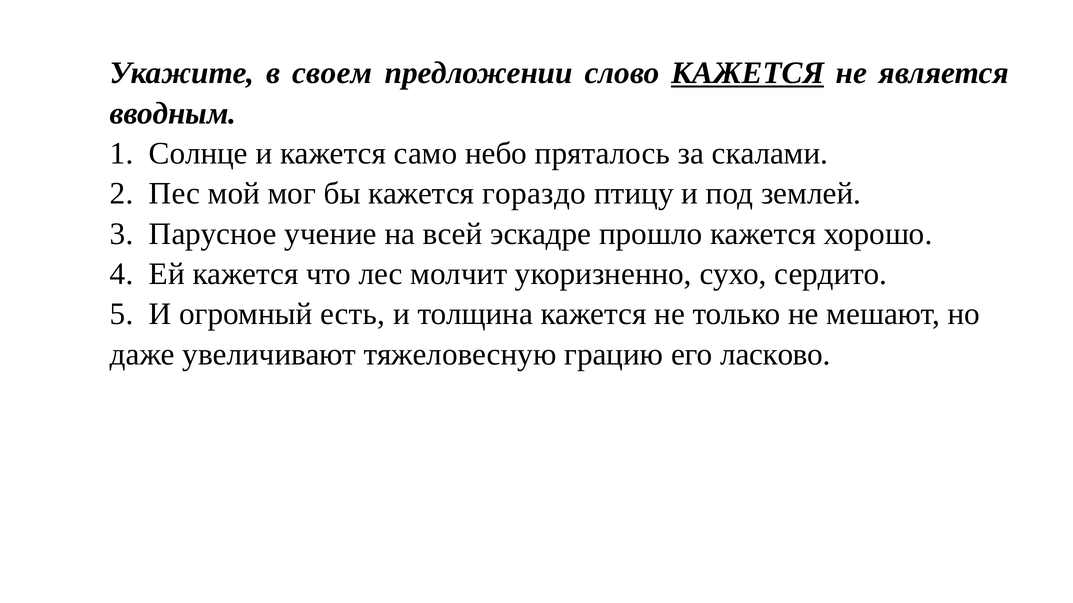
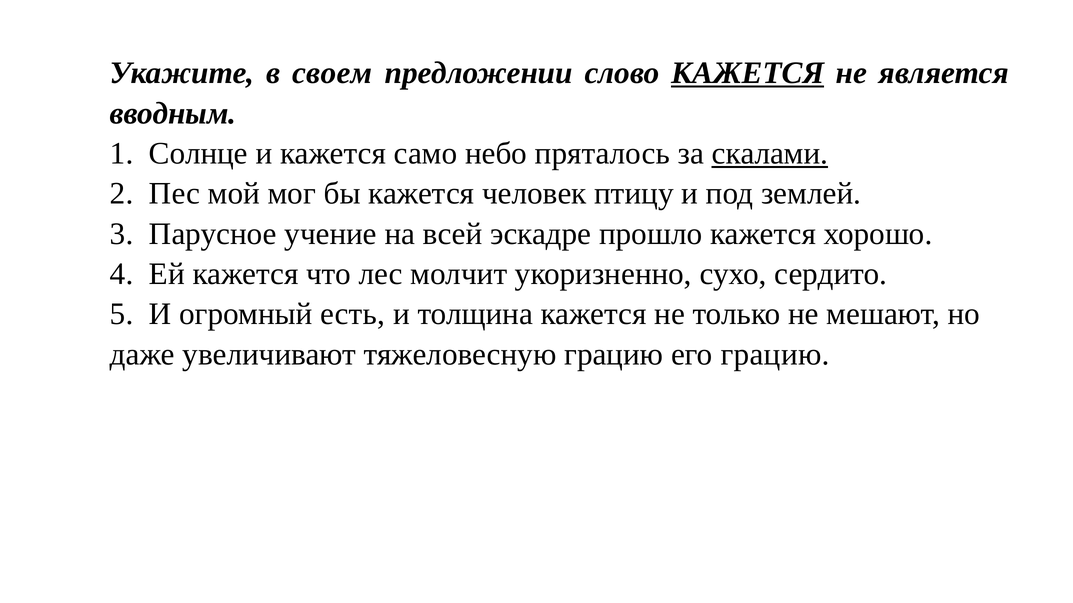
скалами underline: none -> present
гораздо: гораздо -> человек
его ласково: ласково -> грацию
